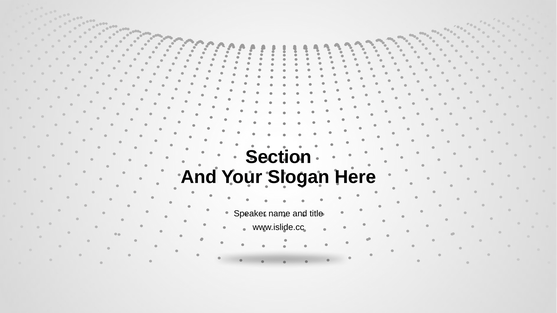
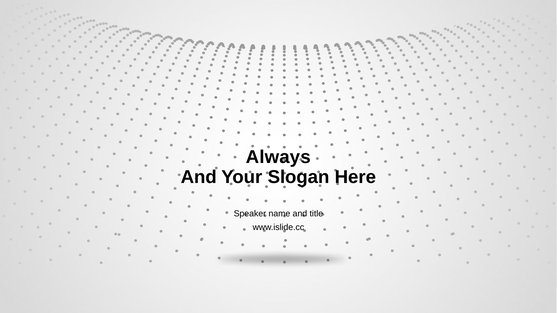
Section: Section -> Always
